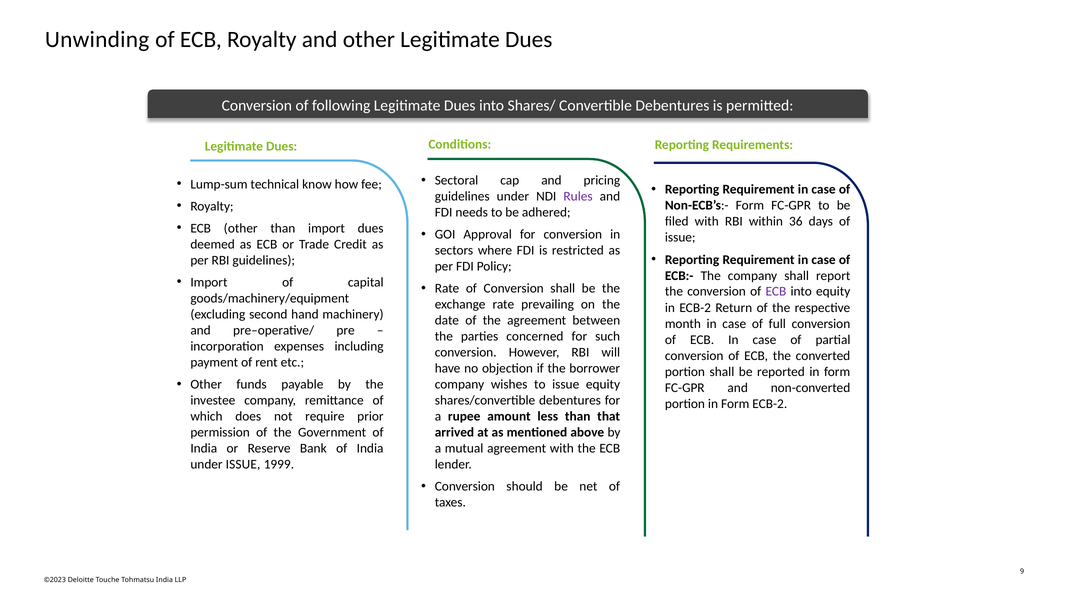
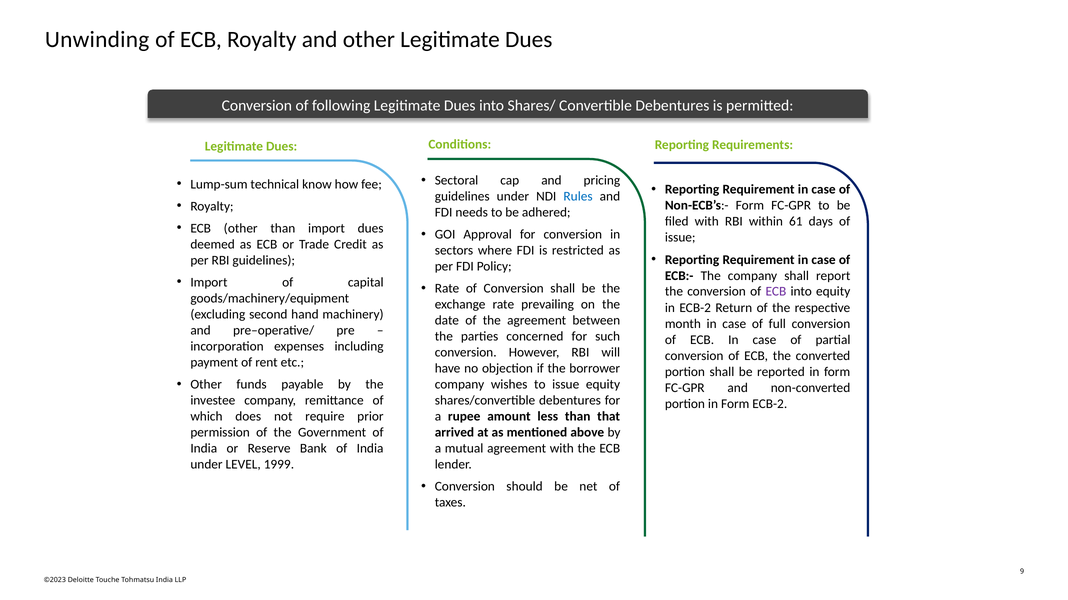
Rules colour: purple -> blue
36: 36 -> 61
under ISSUE: ISSUE -> LEVEL
